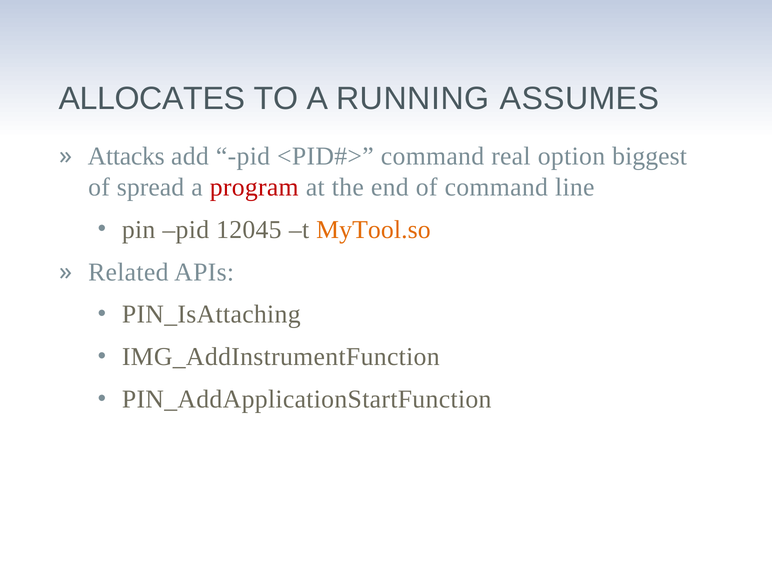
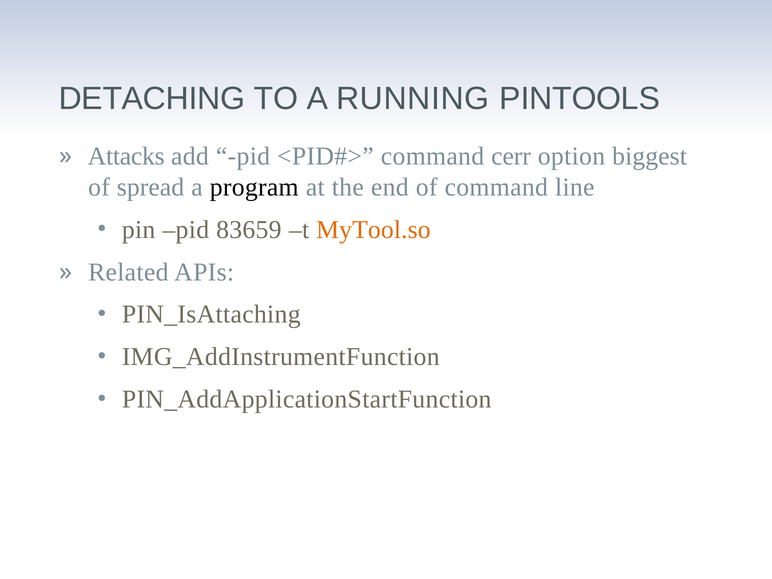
ALLOCATES: ALLOCATES -> DETACHING
ASSUMES: ASSUMES -> PINTOOLS
real: real -> cerr
program colour: red -> black
12045: 12045 -> 83659
